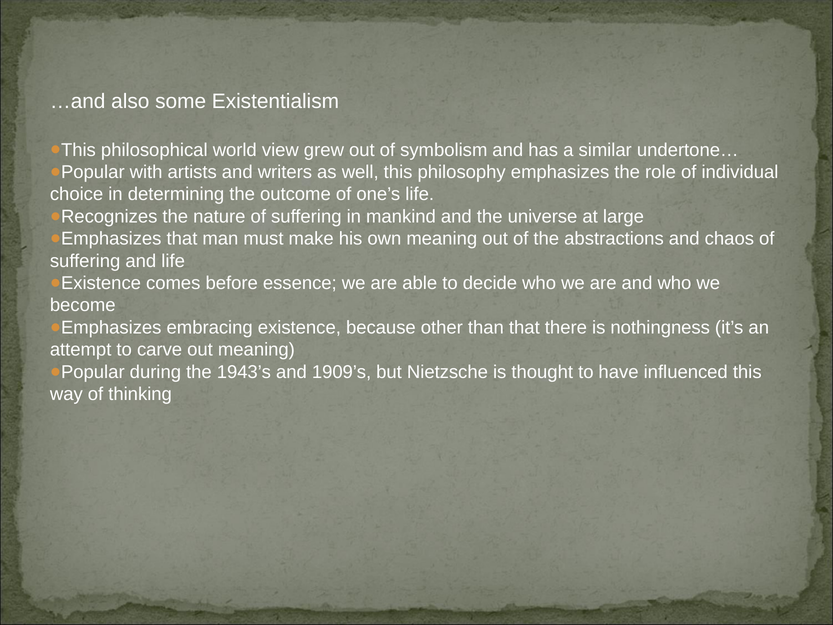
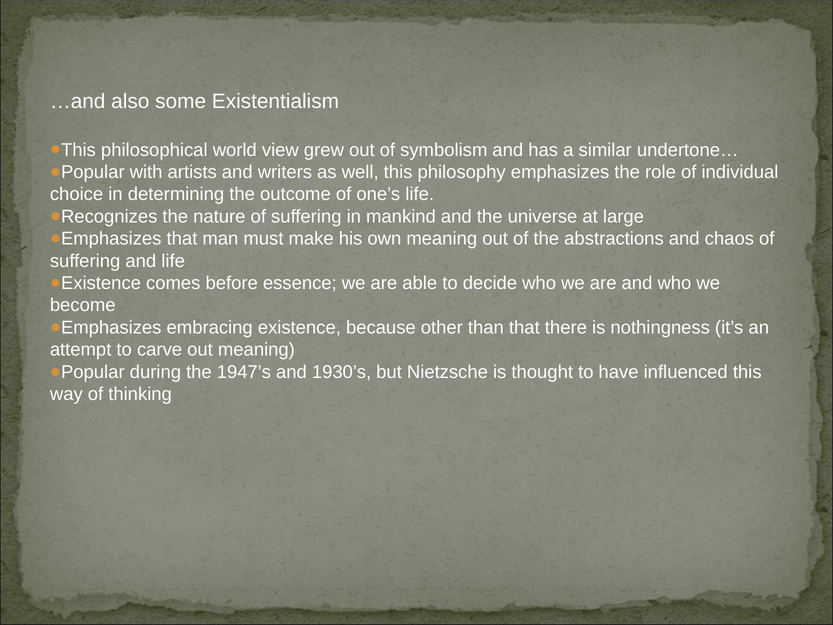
1943’s: 1943’s -> 1947’s
1909’s: 1909’s -> 1930’s
